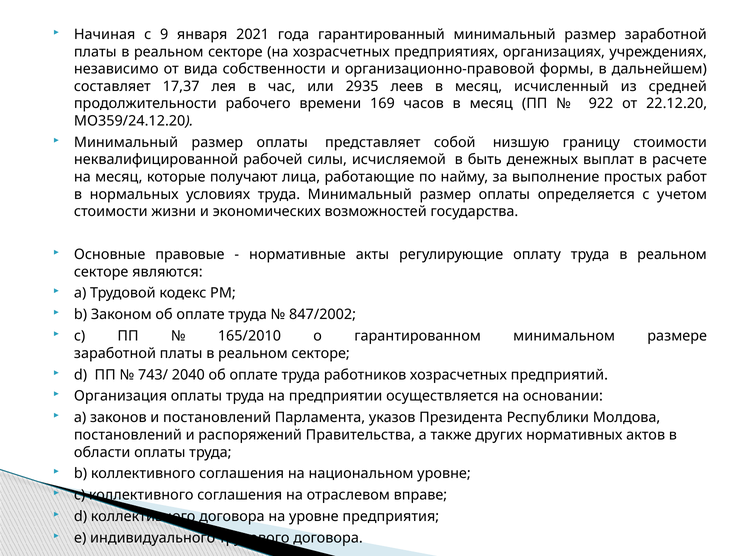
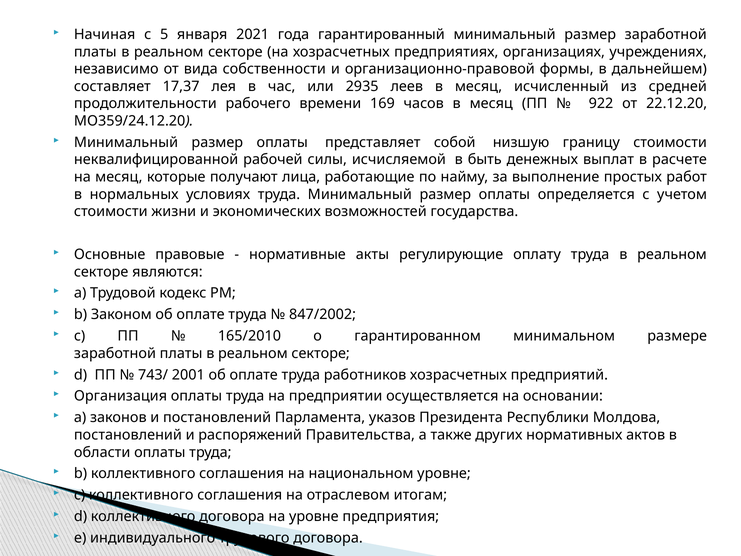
9: 9 -> 5
2040: 2040 -> 2001
вправе: вправе -> итогам
